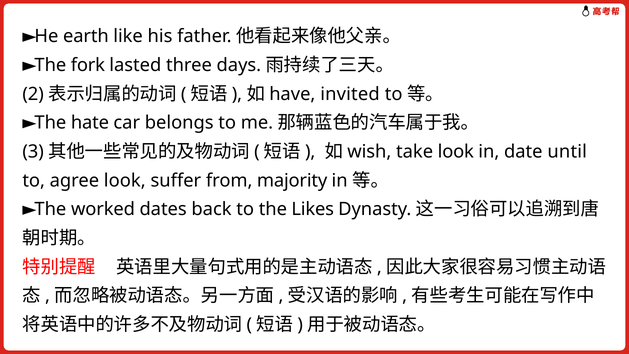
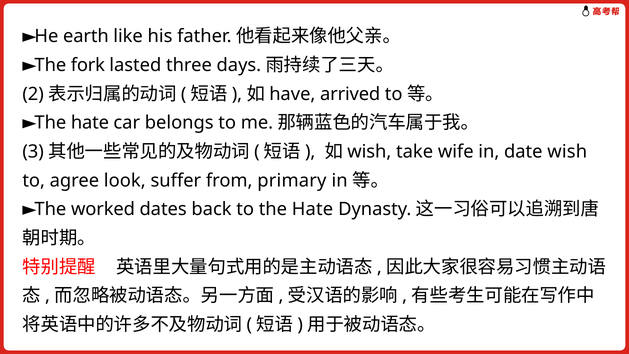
invited: invited -> arrived
take look: look -> wife
date until: until -> wish
majority: majority -> primary
to the Likes: Likes -> Hate
